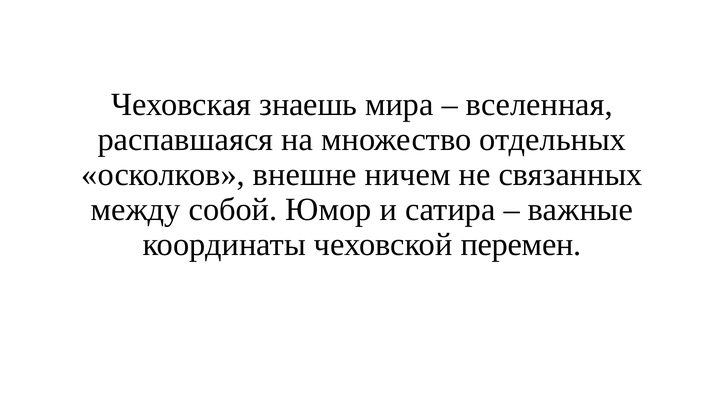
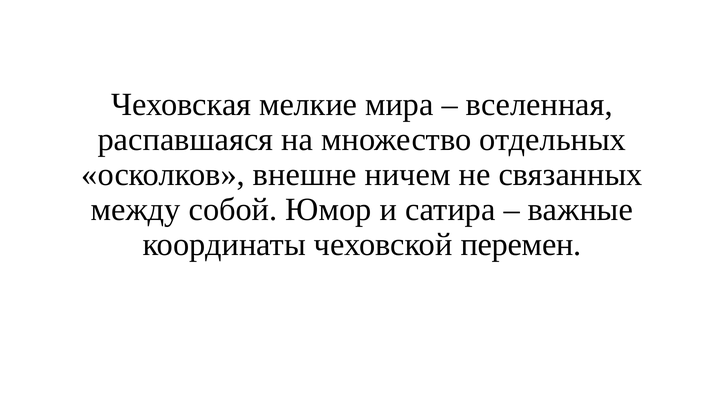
знаешь: знаешь -> мелкие
